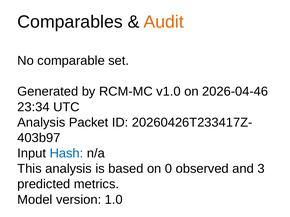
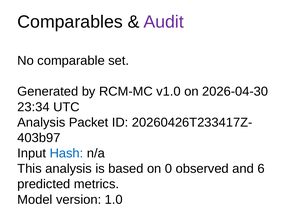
Audit colour: orange -> purple
2026-04-46: 2026-04-46 -> 2026-04-30
3: 3 -> 6
